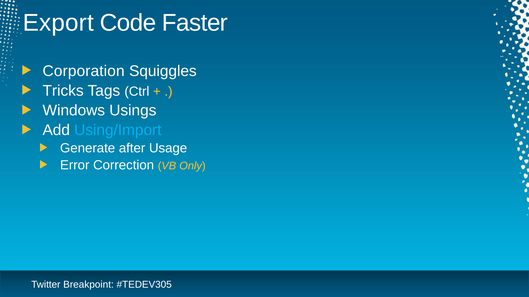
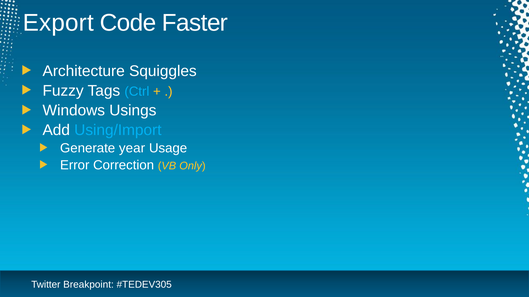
Corporation: Corporation -> Architecture
Tricks: Tricks -> Fuzzy
Ctrl colour: white -> light blue
after: after -> year
